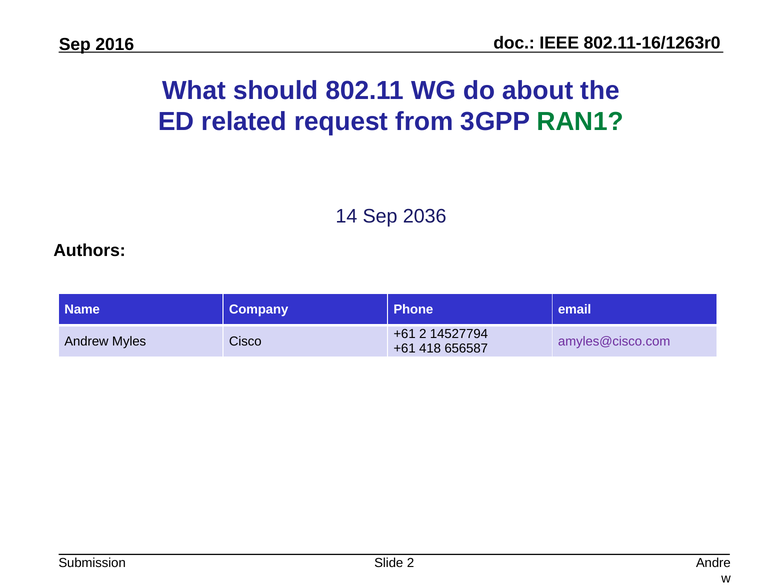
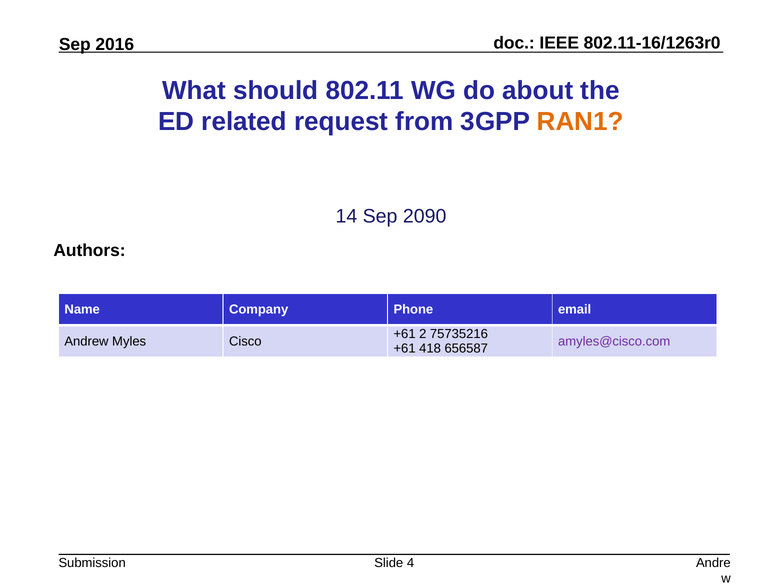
RAN1 colour: green -> orange
2036: 2036 -> 2090
14527794: 14527794 -> 75735216
Slide 2: 2 -> 4
